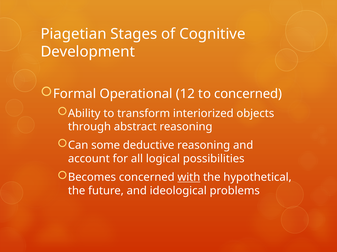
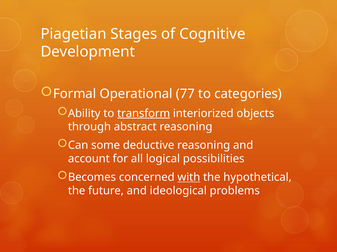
12: 12 -> 77
to concerned: concerned -> categories
transform underline: none -> present
